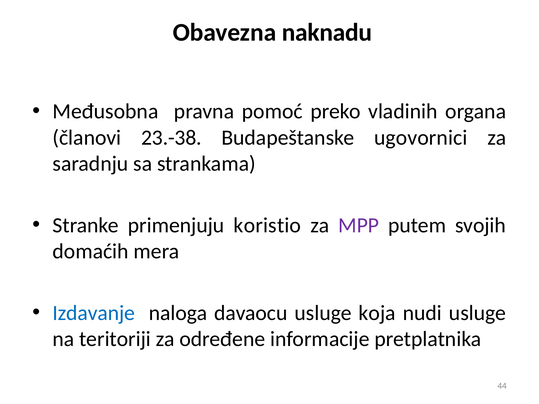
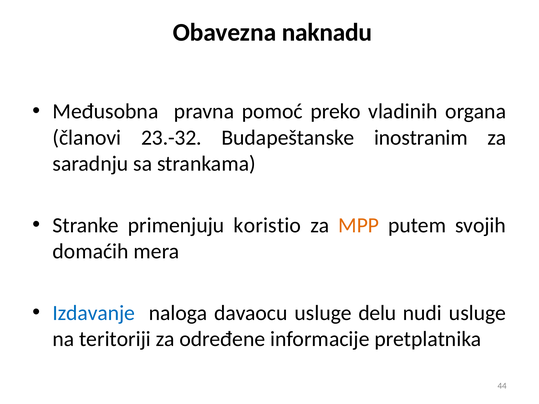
23.-38: 23.-38 -> 23.-32
ugovornici: ugovornici -> inostranim
MPP colour: purple -> orange
koja: koja -> delu
